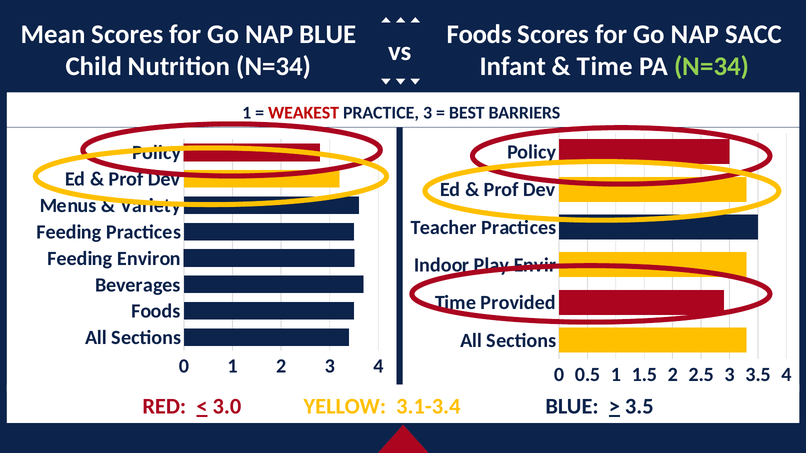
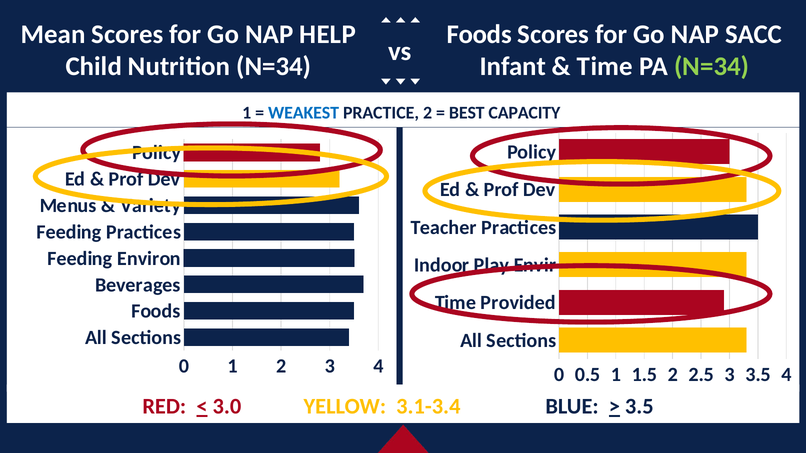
NAP BLUE: BLUE -> HELP
WEAKEST colour: red -> blue
PRACTICE 3: 3 -> 2
BARRIERS: BARRIERS -> CAPACITY
